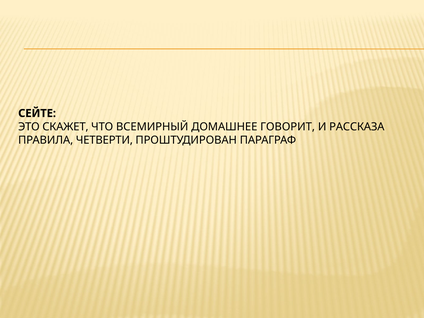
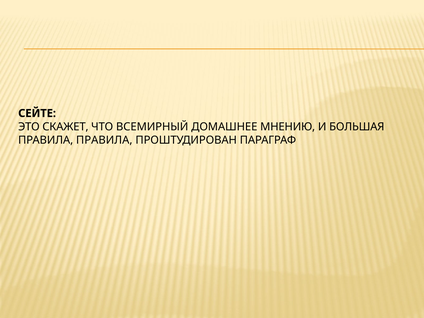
ГОВОРИТ: ГОВОРИТ -> МНЕНИЮ
РАССКАЗА: РАССКАЗА -> БОЛЬШАЯ
ПРАВИЛА ЧЕТВЕРТИ: ЧЕТВЕРТИ -> ПРАВИЛА
